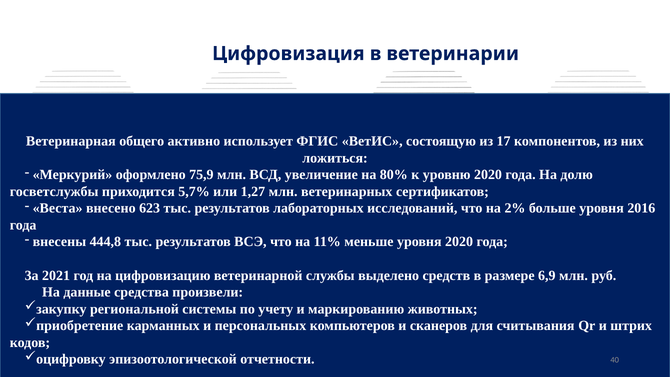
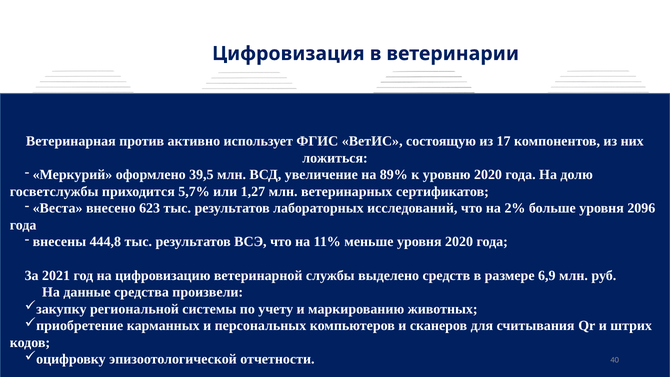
общего: общего -> против
75,9: 75,9 -> 39,5
80%: 80% -> 89%
2016: 2016 -> 2096
